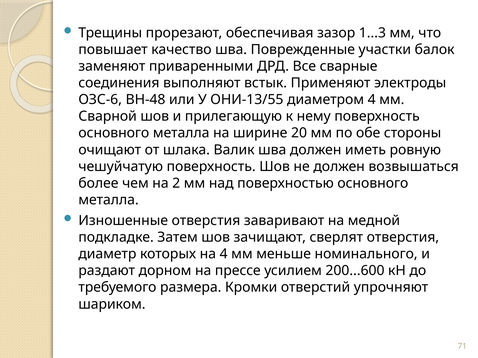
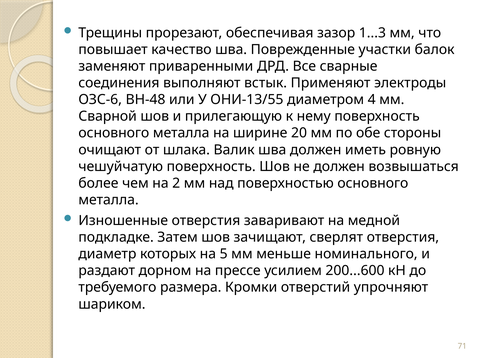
на 4: 4 -> 5
